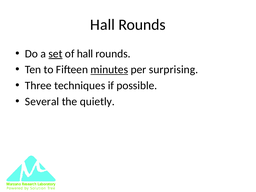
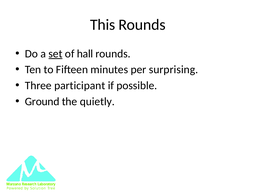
Hall at (103, 25): Hall -> This
minutes underline: present -> none
techniques: techniques -> participant
Several: Several -> Ground
